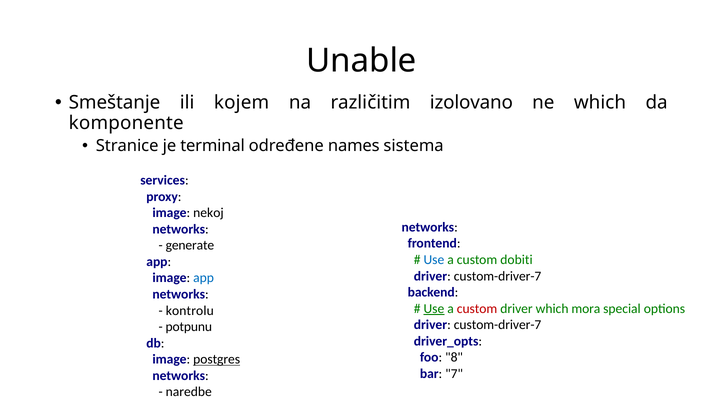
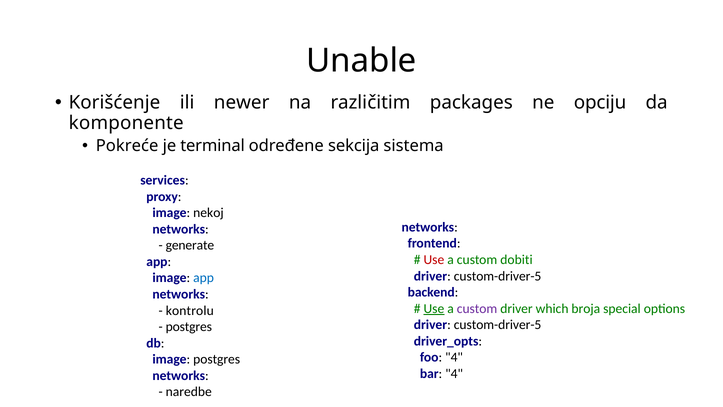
Smeštanje: Smeštanje -> Korišćenje
kojem: kojem -> newer
izolovano: izolovano -> packages
ne which: which -> opciju
Stranice: Stranice -> Pokreće
names: names -> sekcija
Use at (434, 260) colour: blue -> red
custom-driver-7 at (498, 276): custom-driver-7 -> custom-driver-5
custom at (477, 308) colour: red -> purple
mora: mora -> broja
custom-driver-7 at (498, 325): custom-driver-7 -> custom-driver-5
potpunu at (189, 327): potpunu -> postgres
foo 8: 8 -> 4
postgres at (217, 359) underline: present -> none
bar 7: 7 -> 4
